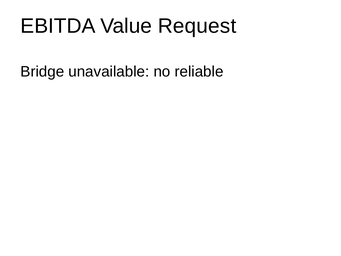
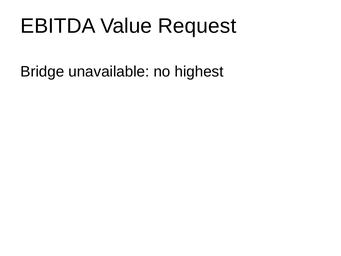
reliable: reliable -> highest
